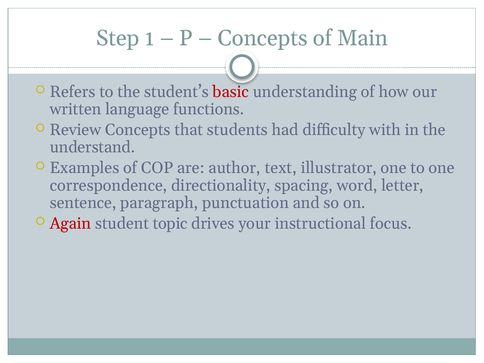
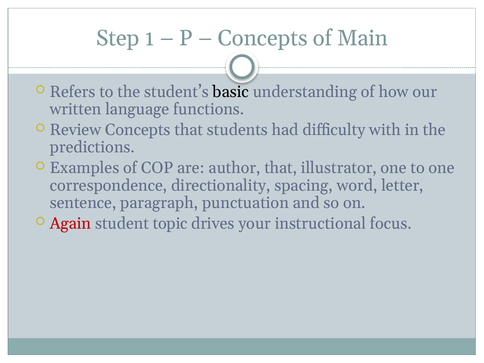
basic colour: red -> black
understand: understand -> predictions
author text: text -> that
